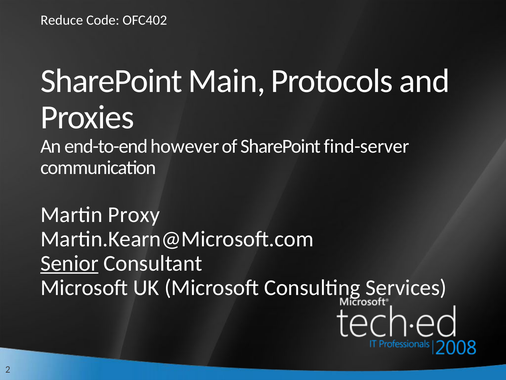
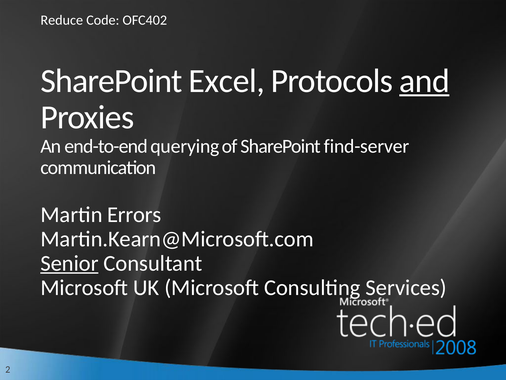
Main: Main -> Excel
and underline: none -> present
however: however -> querying
Proxy: Proxy -> Errors
